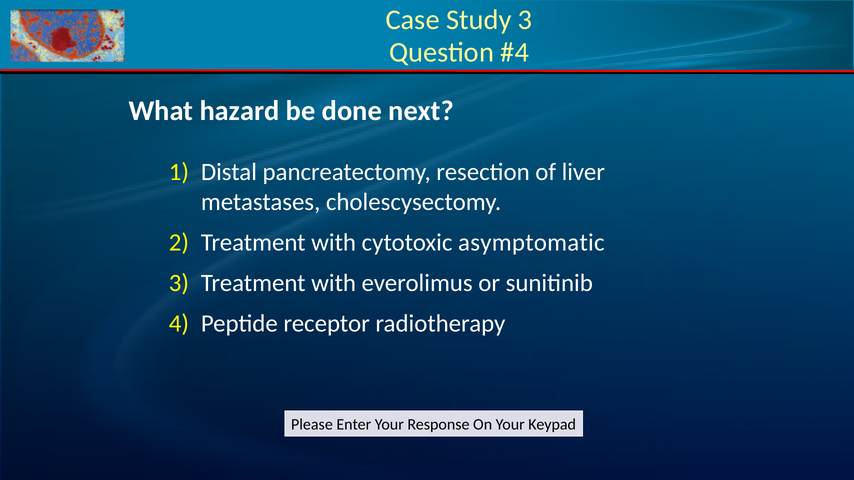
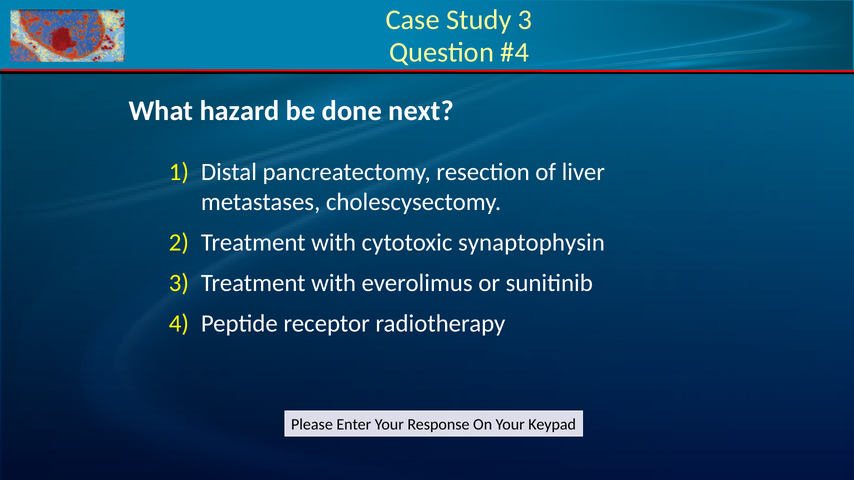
asymptomatic: asymptomatic -> synaptophysin
